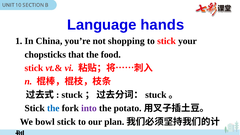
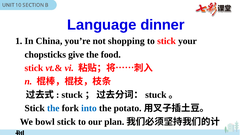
hands: hands -> dinner
that: that -> give
into colour: purple -> blue
